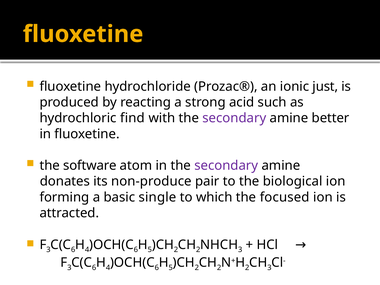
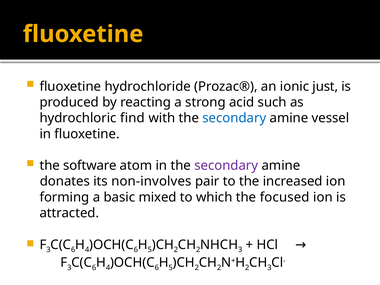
secondary at (234, 118) colour: purple -> blue
better: better -> vessel
non-produce: non-produce -> non-involves
biological: biological -> increased
single: single -> mixed
